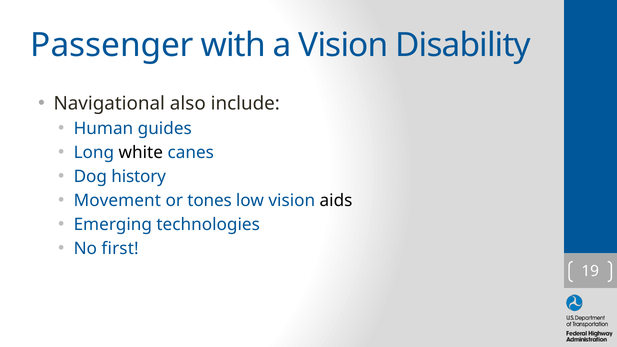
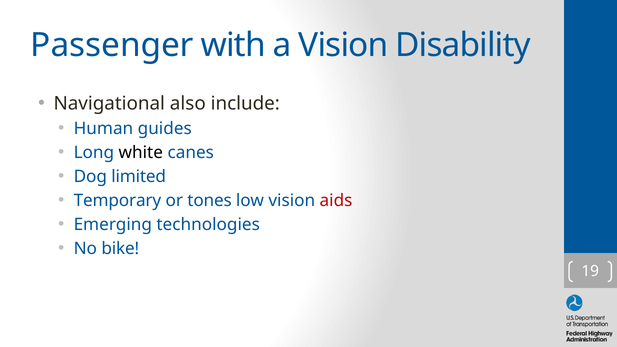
history: history -> limited
Movement: Movement -> Temporary
aids colour: black -> red
first: first -> bike
